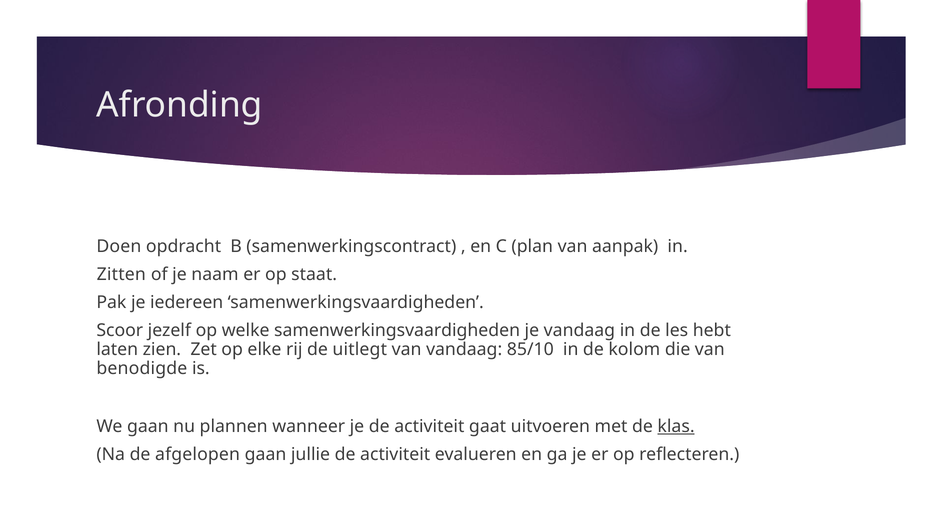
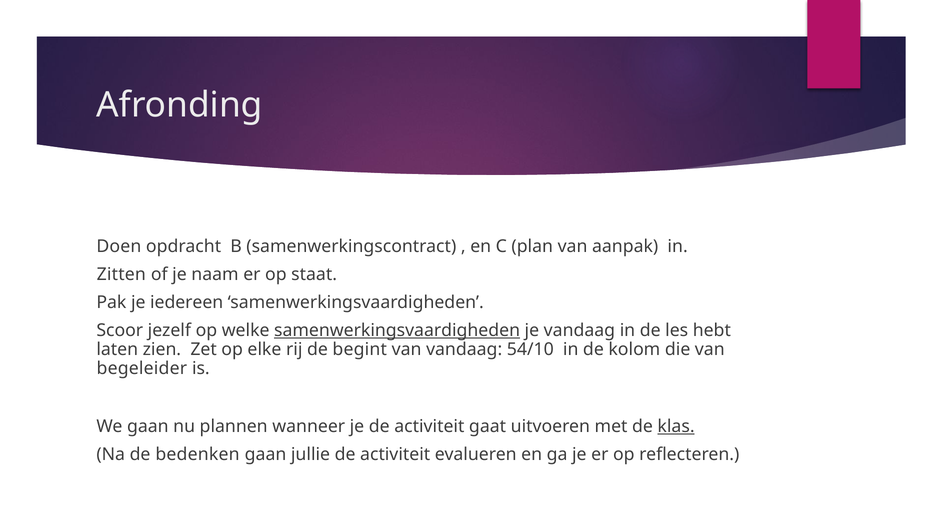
samenwerkingsvaardigheden at (397, 331) underline: none -> present
uitlegt: uitlegt -> begint
85/10: 85/10 -> 54/10
benodigde: benodigde -> begeleider
afgelopen: afgelopen -> bedenken
